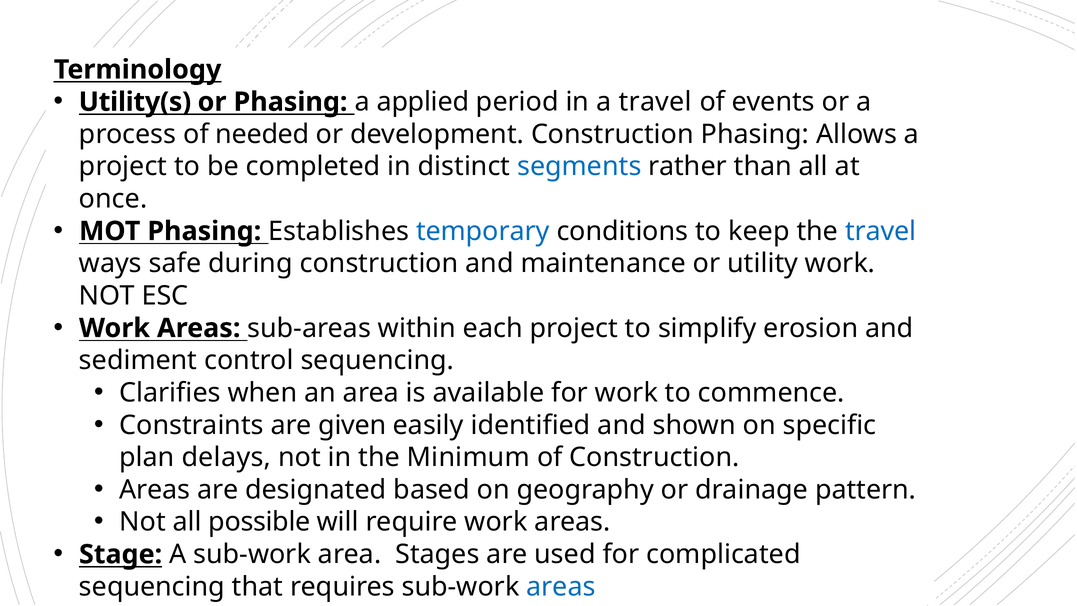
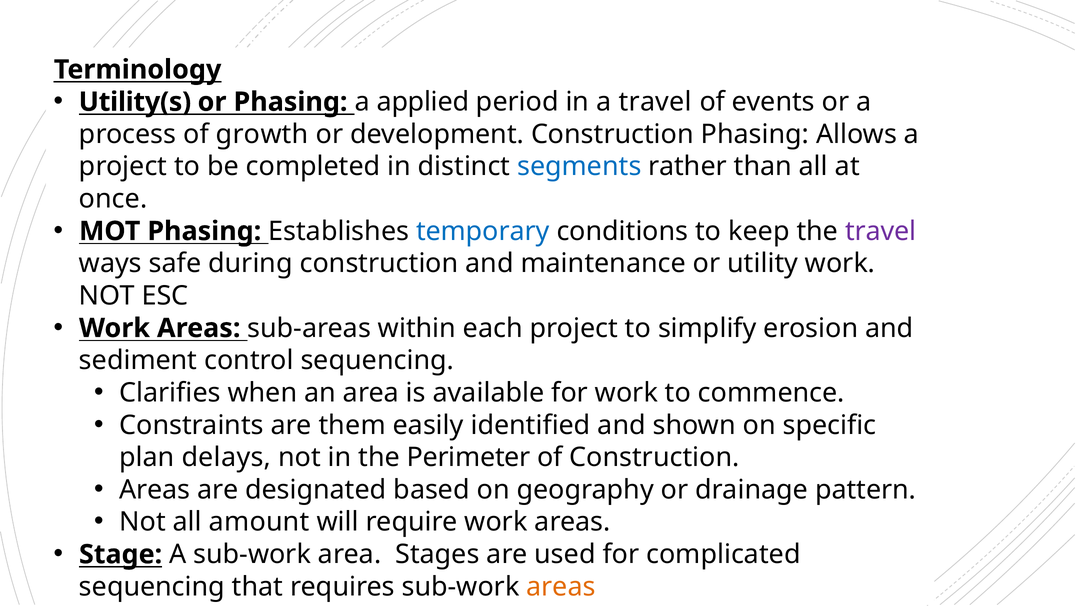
needed: needed -> growth
travel at (881, 231) colour: blue -> purple
given: given -> them
Minimum: Minimum -> Perimeter
possible: possible -> amount
areas at (561, 587) colour: blue -> orange
